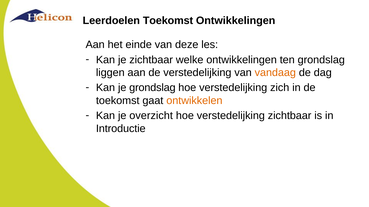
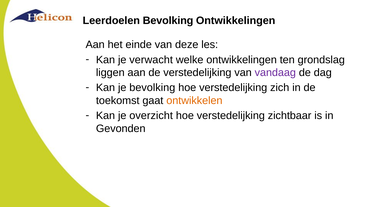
Leerdoelen Toekomst: Toekomst -> Bevolking
je zichtbaar: zichtbaar -> verwacht
vandaag colour: orange -> purple
je grondslag: grondslag -> bevolking
Introductie: Introductie -> Gevonden
